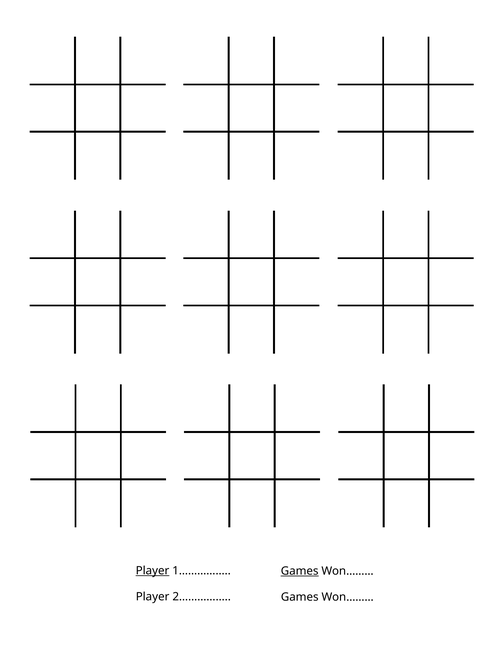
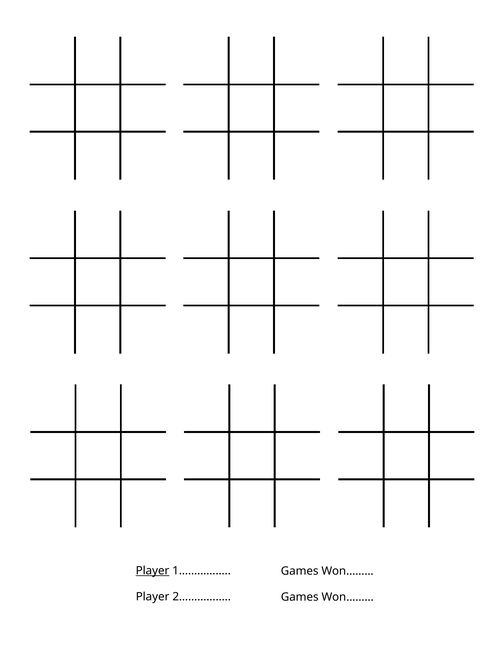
Games at (300, 571) underline: present -> none
